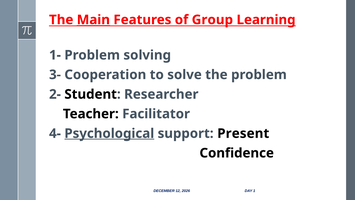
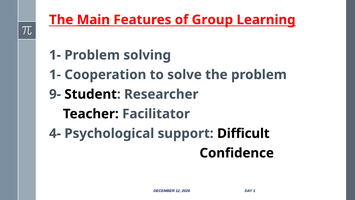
3- at (55, 75): 3- -> 1-
2-: 2- -> 9-
Psychological underline: present -> none
Present: Present -> Difficult
